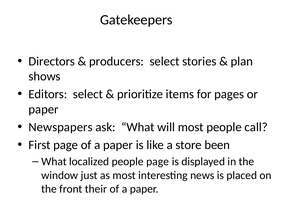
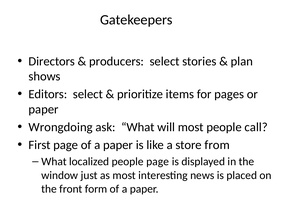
Newspapers: Newspapers -> Wrongdoing
been: been -> from
their: their -> form
